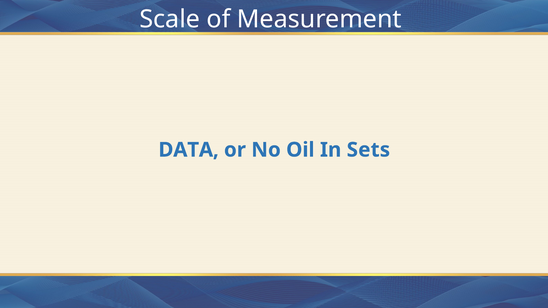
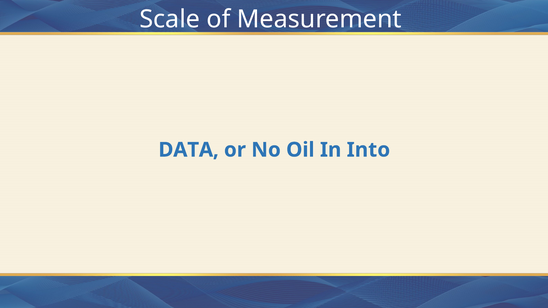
Sets: Sets -> Into
